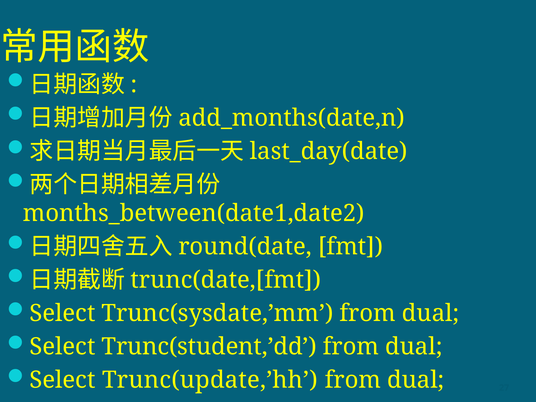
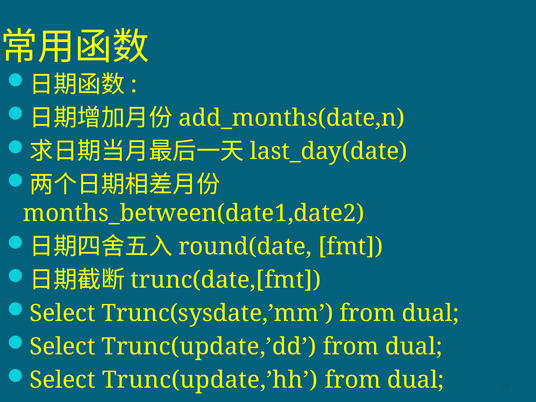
Trunc(student,’dd: Trunc(student,’dd -> Trunc(update,’dd
